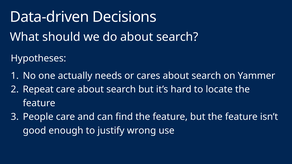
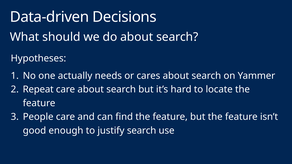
justify wrong: wrong -> search
